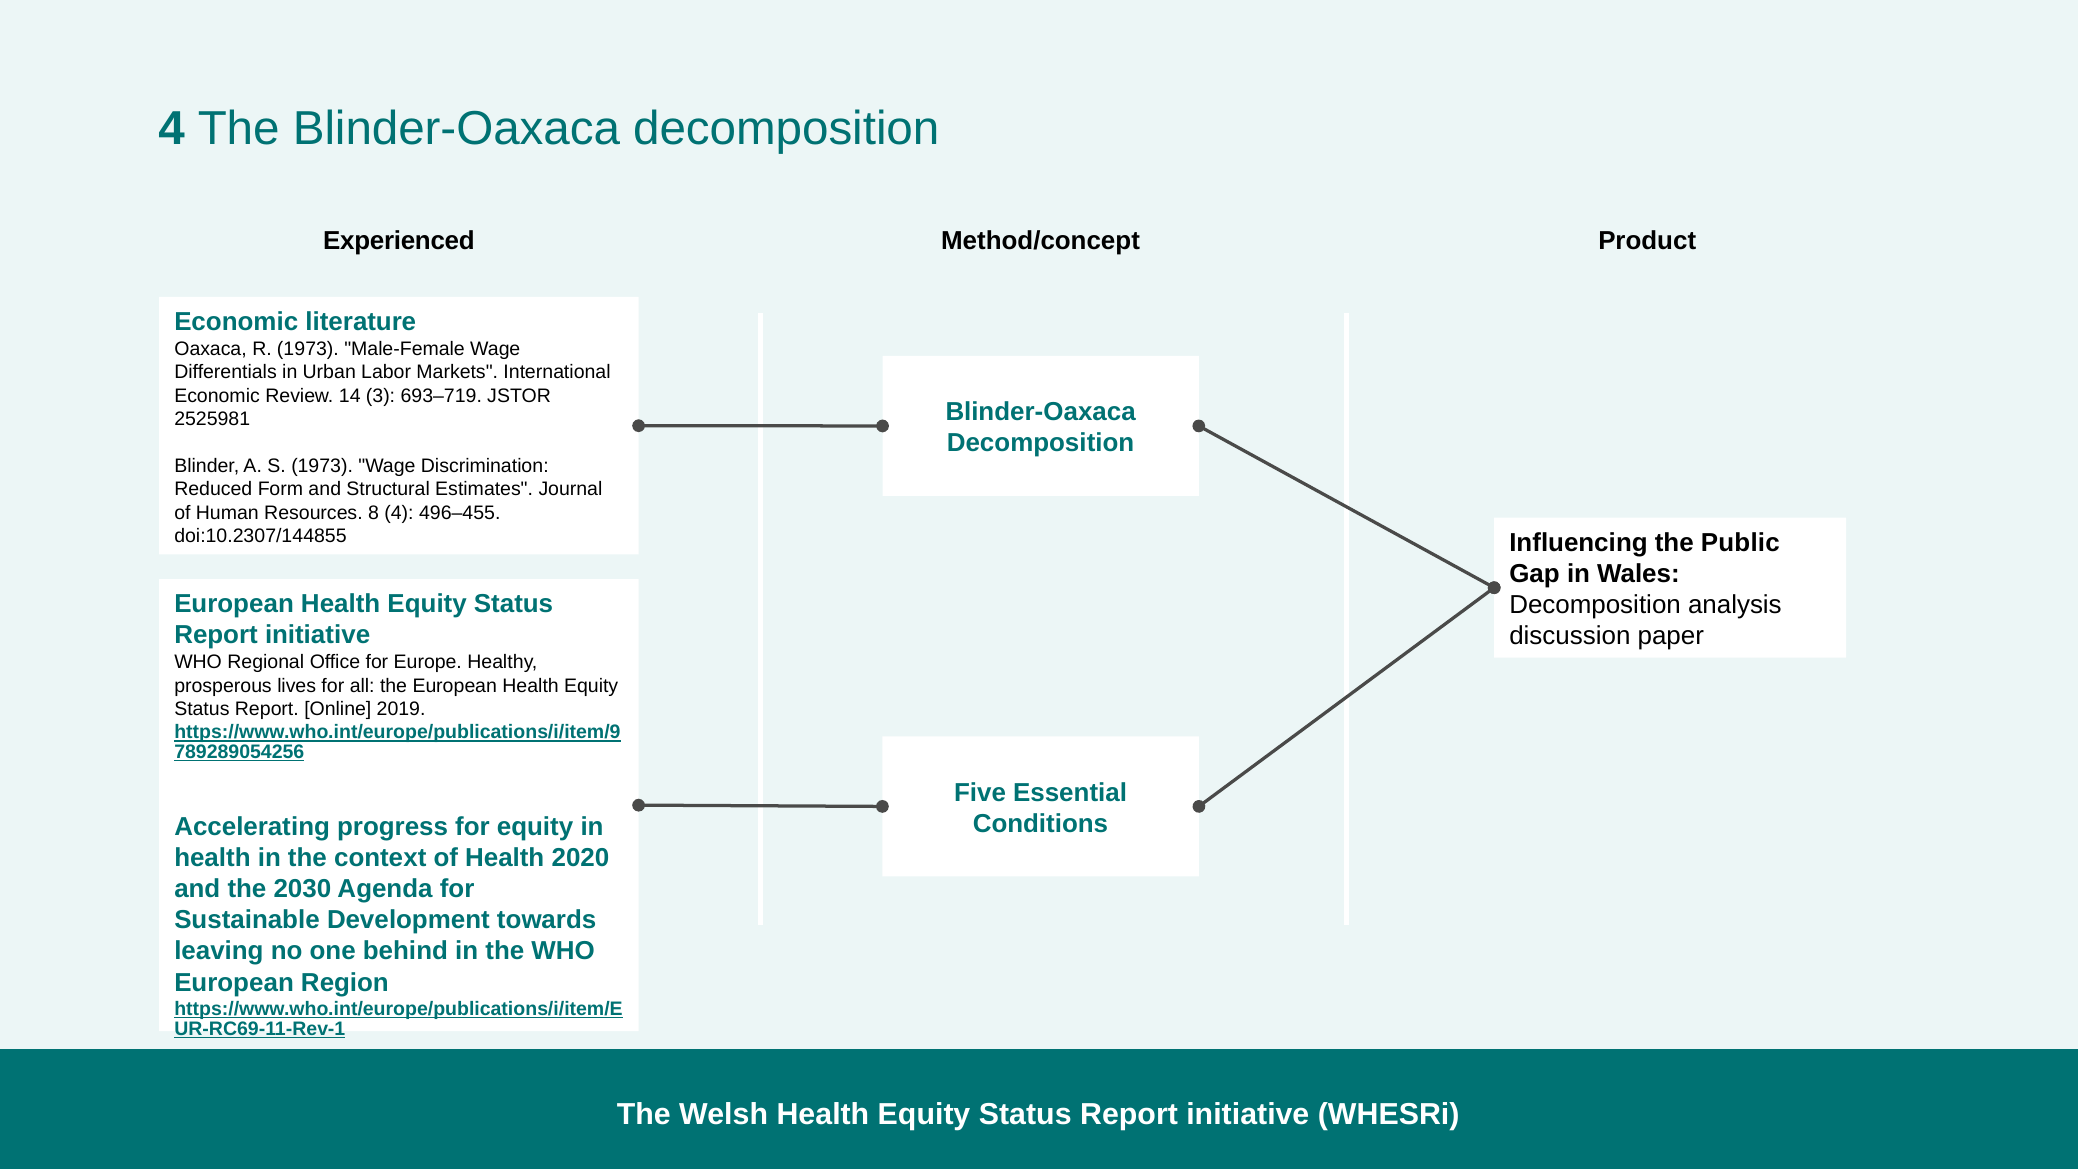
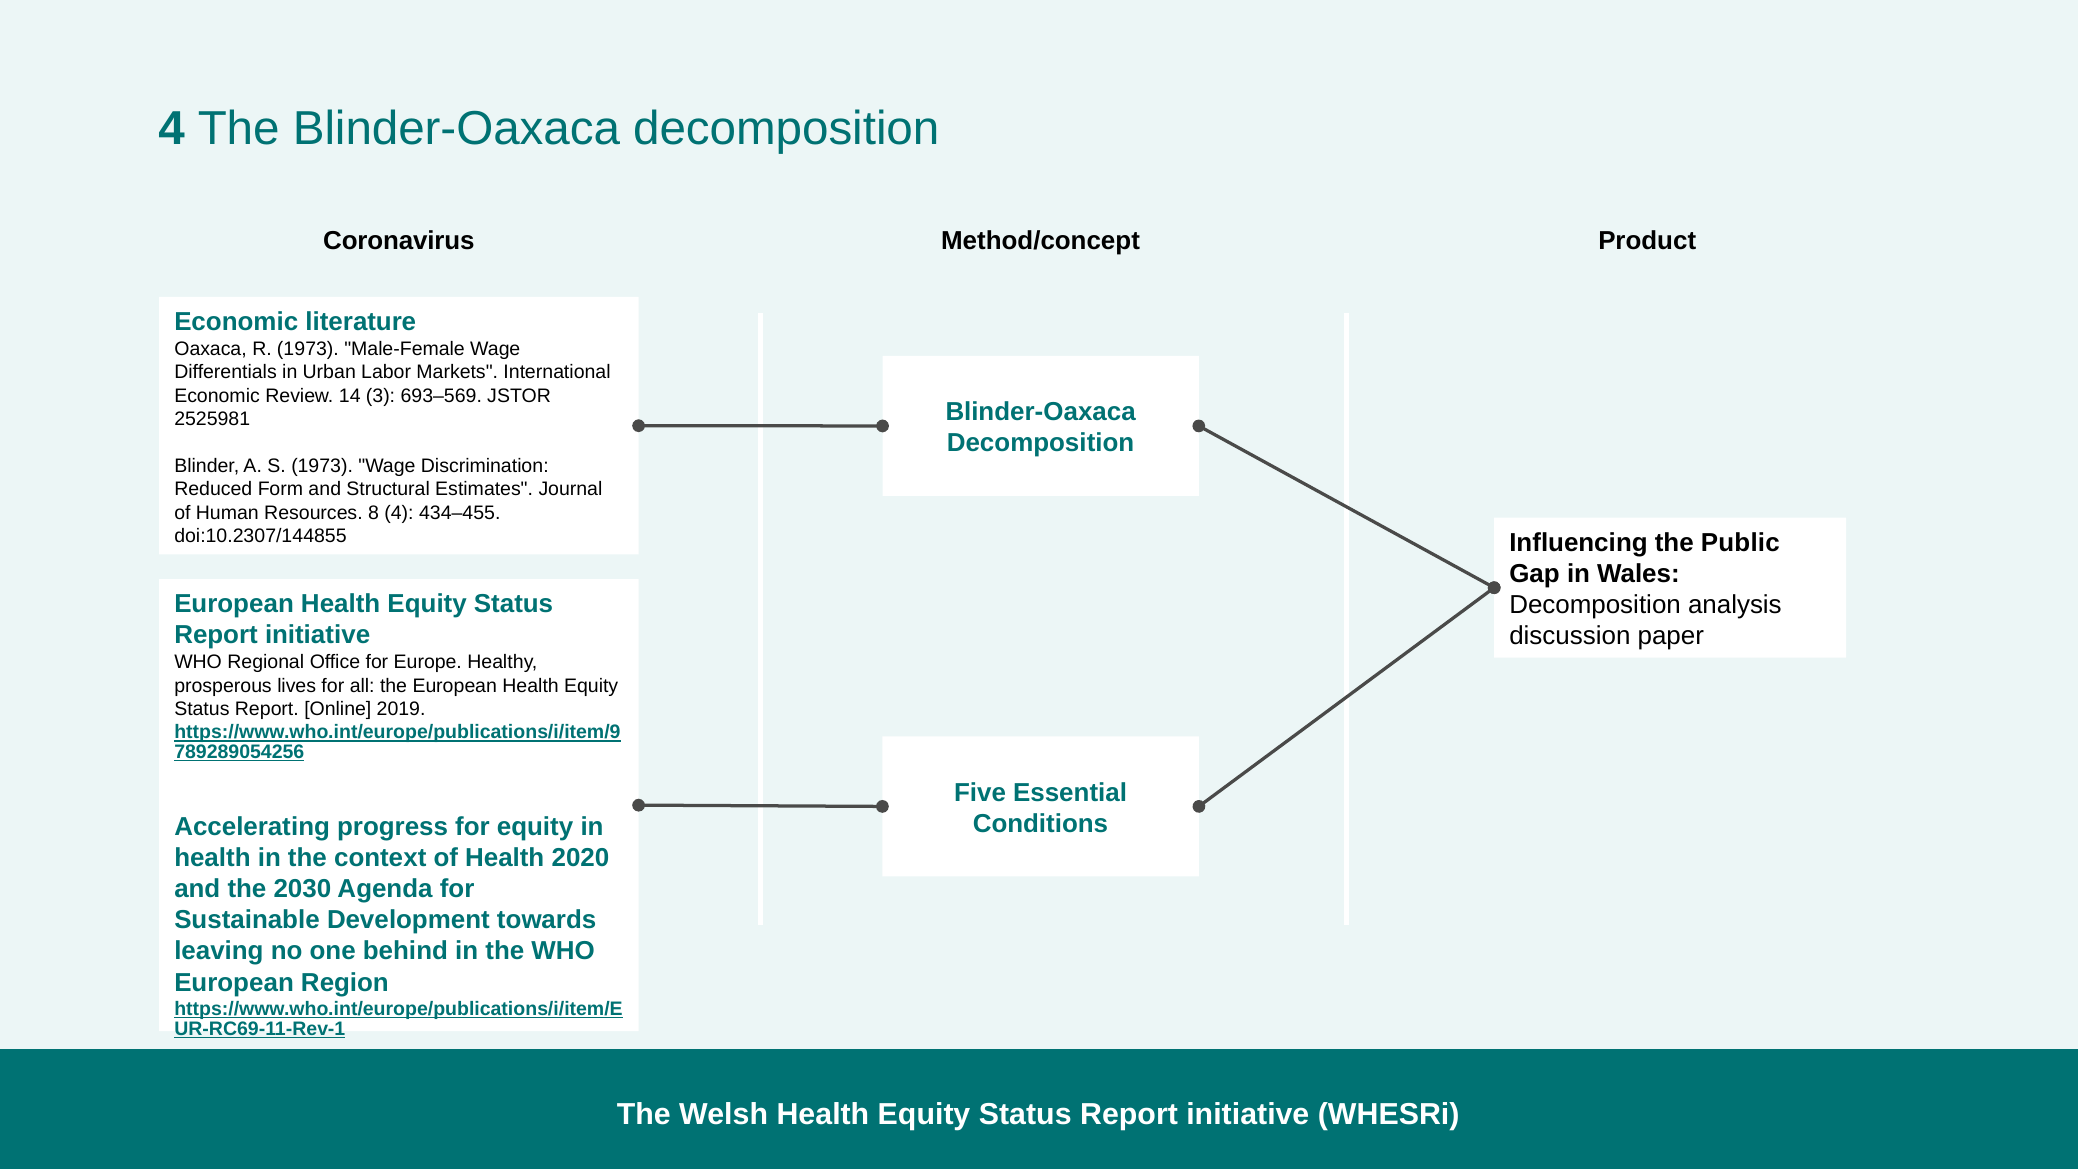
Experienced: Experienced -> Coronavirus
693–719: 693–719 -> 693–569
496–455: 496–455 -> 434–455
